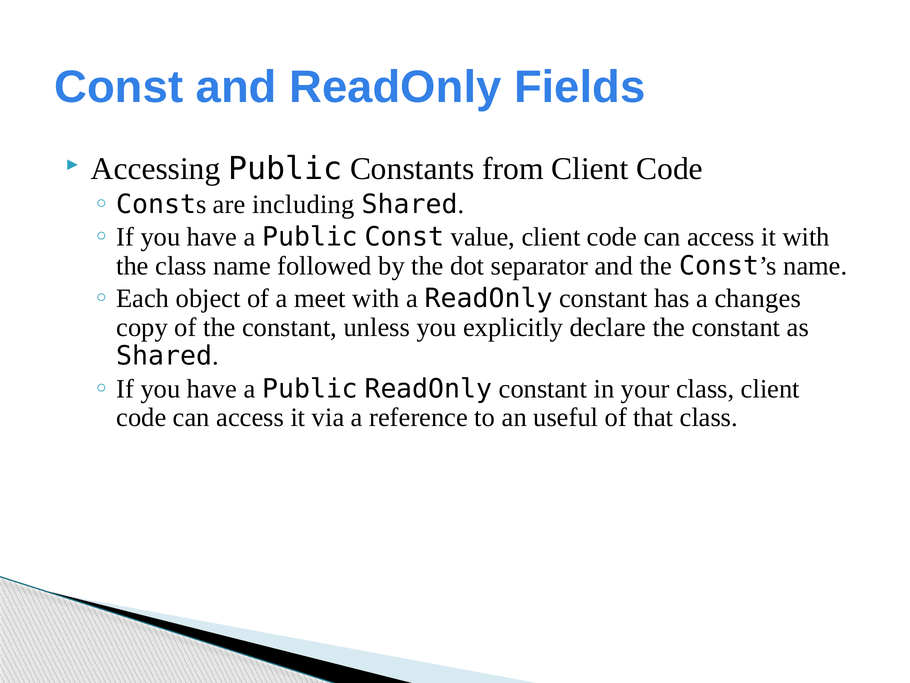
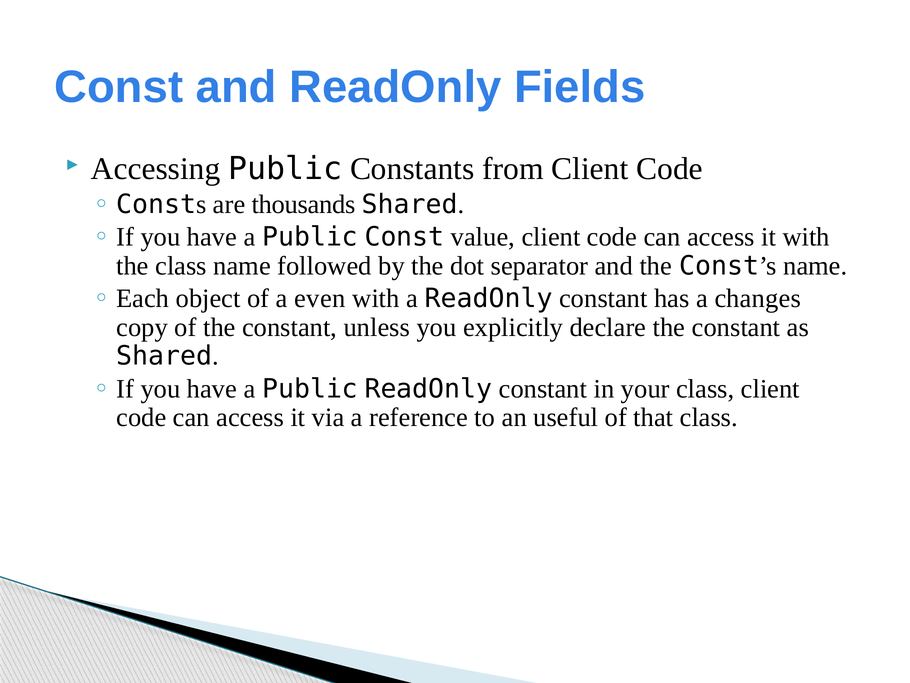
including: including -> thousands
meet: meet -> even
